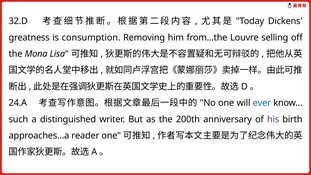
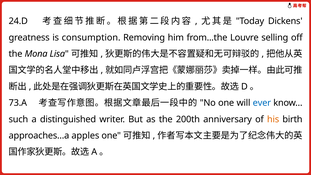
32.D: 32.D -> 24.D
24.A: 24.A -> 73.A
his colour: purple -> orange
reader: reader -> apples
